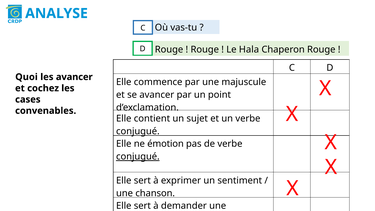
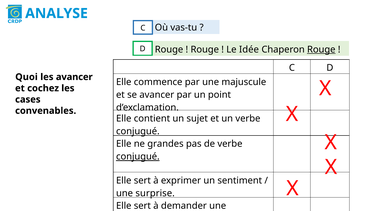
Hala: Hala -> Idée
Rouge at (321, 49) underline: none -> present
émotion: émotion -> grandes
chanson: chanson -> surprise
